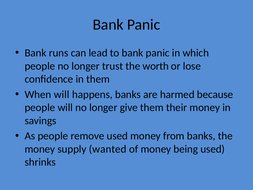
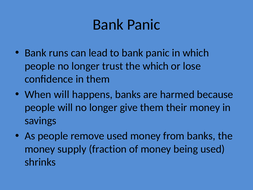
the worth: worth -> which
wanted: wanted -> fraction
